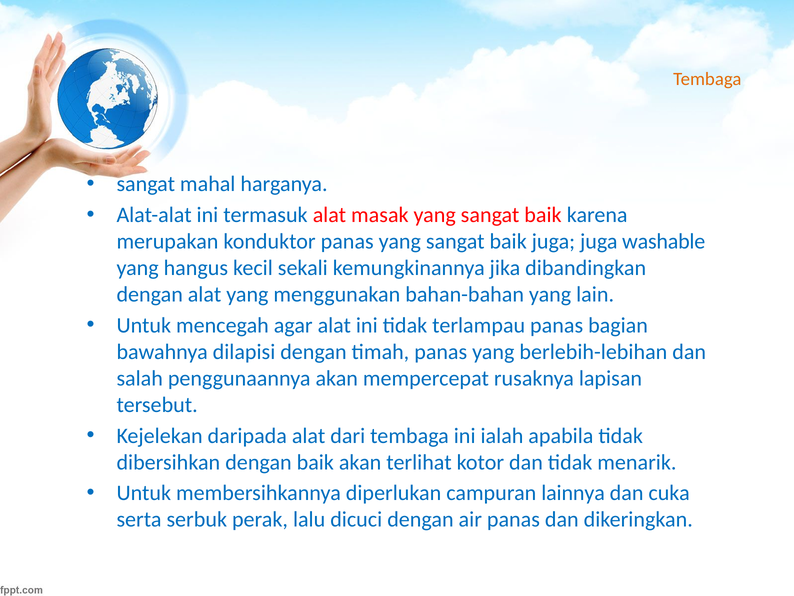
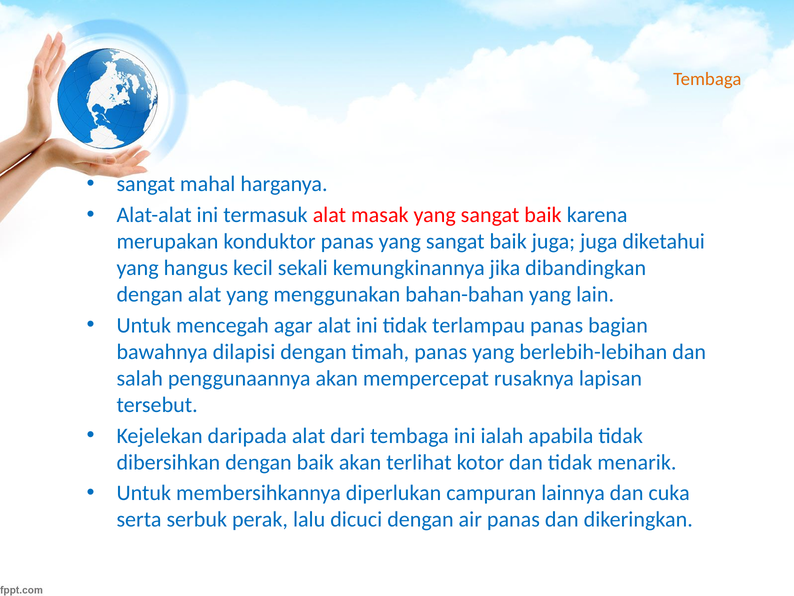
washable: washable -> diketahui
